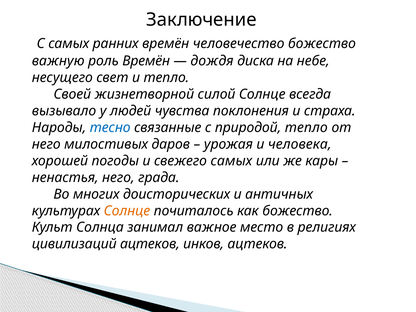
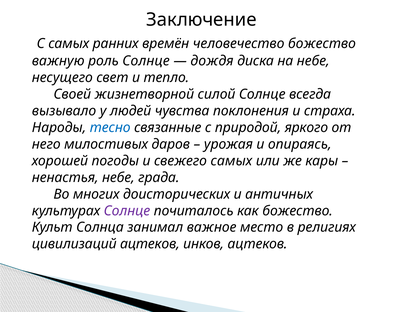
роль Времён: Времён -> Солнце
природой тепло: тепло -> яркого
человека: человека -> опираясь
ненастья него: него -> небе
Солнце at (127, 211) colour: orange -> purple
